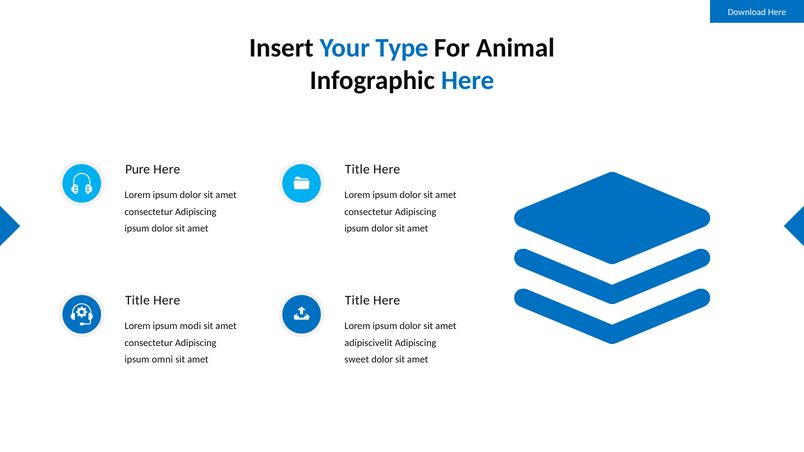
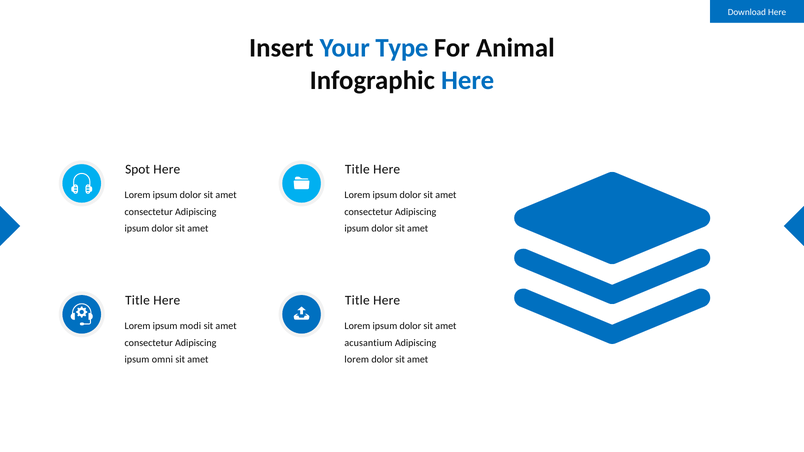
Pure: Pure -> Spot
adipiscivelit: adipiscivelit -> acusantium
sweet at (357, 360): sweet -> lorem
